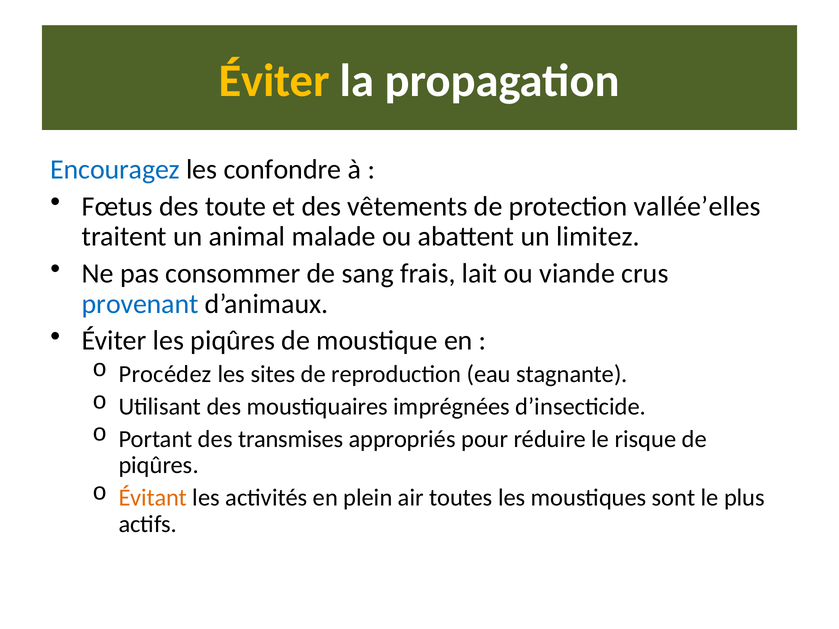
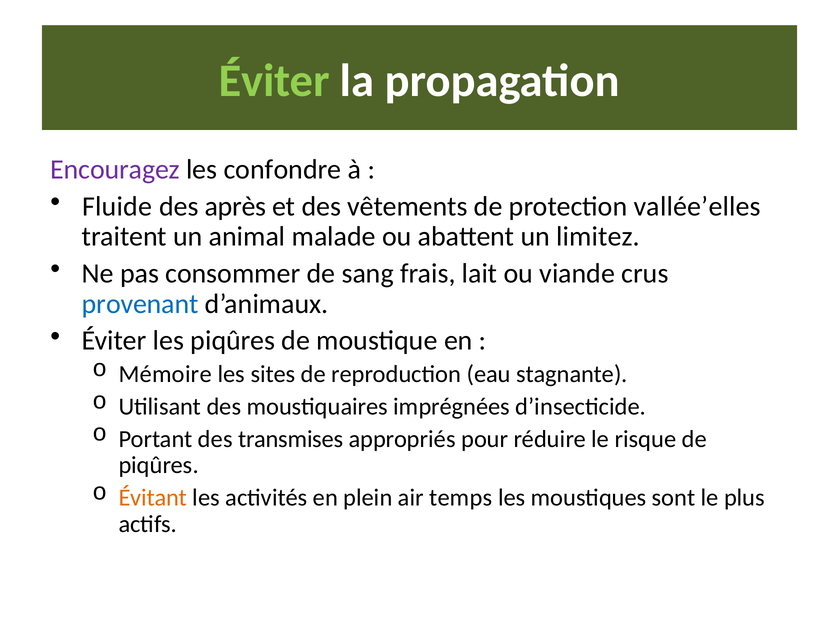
Éviter at (274, 81) colour: yellow -> light green
Encouragez colour: blue -> purple
Fœtus: Fœtus -> Fluide
toute: toute -> après
Procédez: Procédez -> Mémoire
toutes: toutes -> temps
